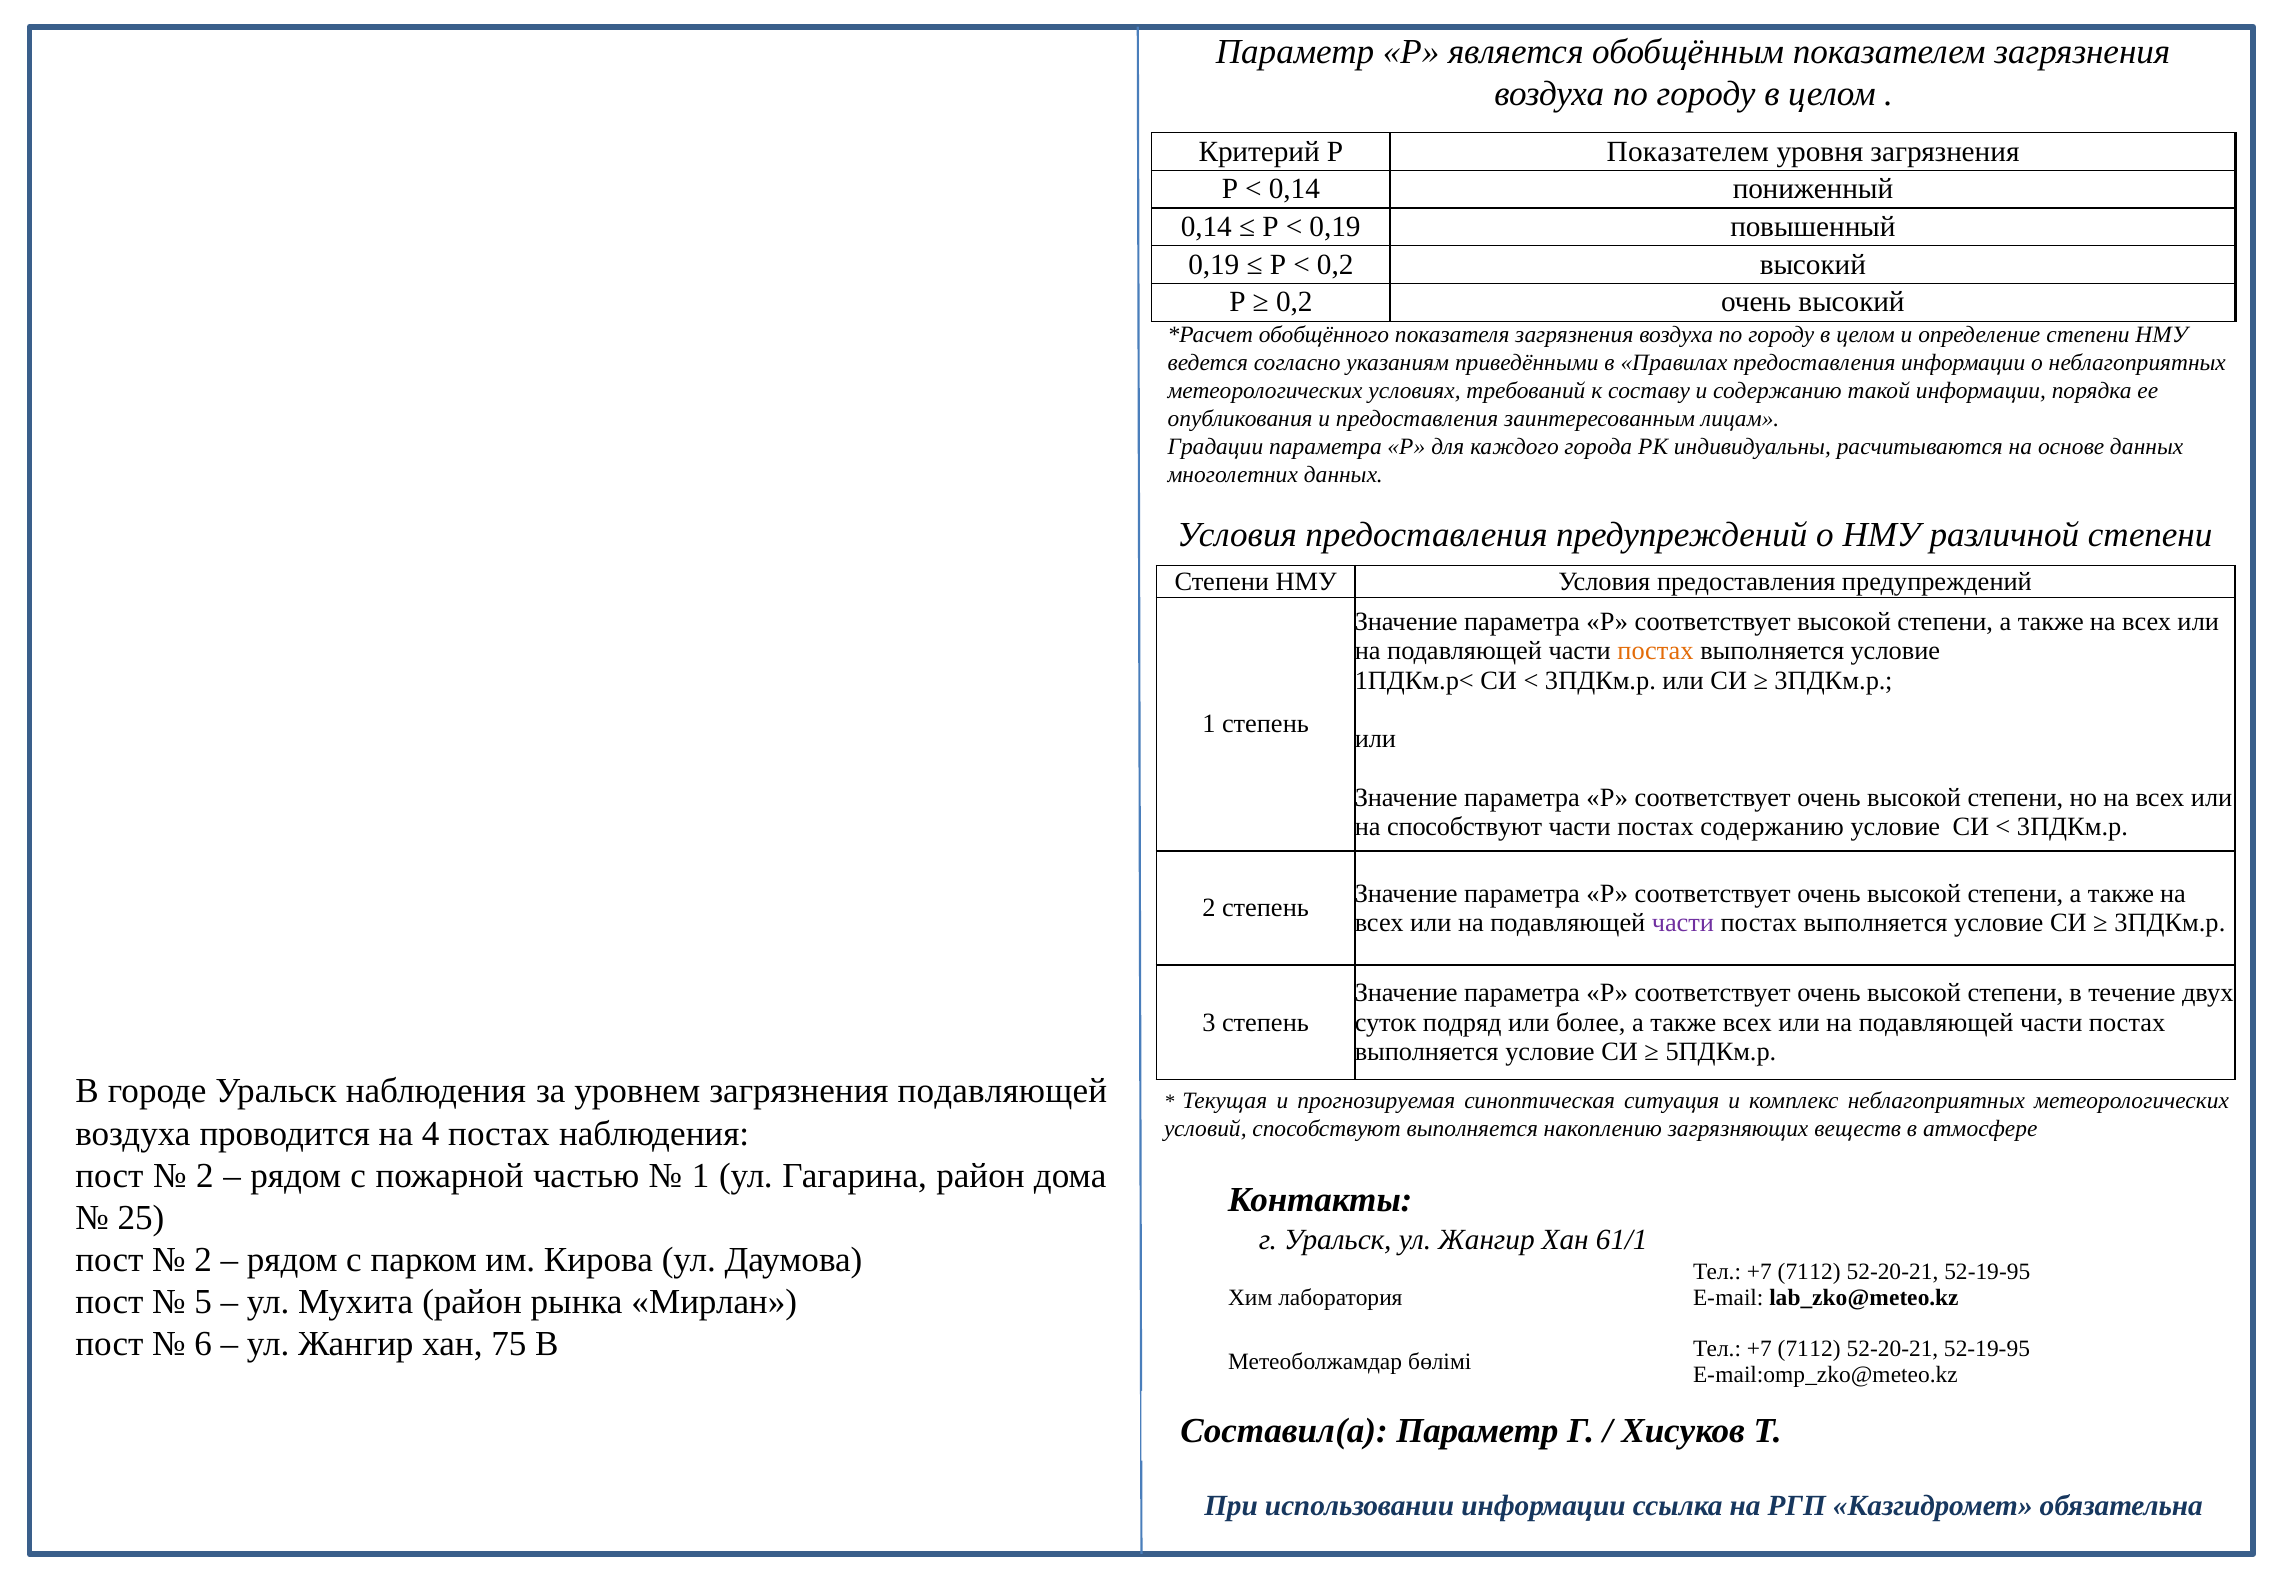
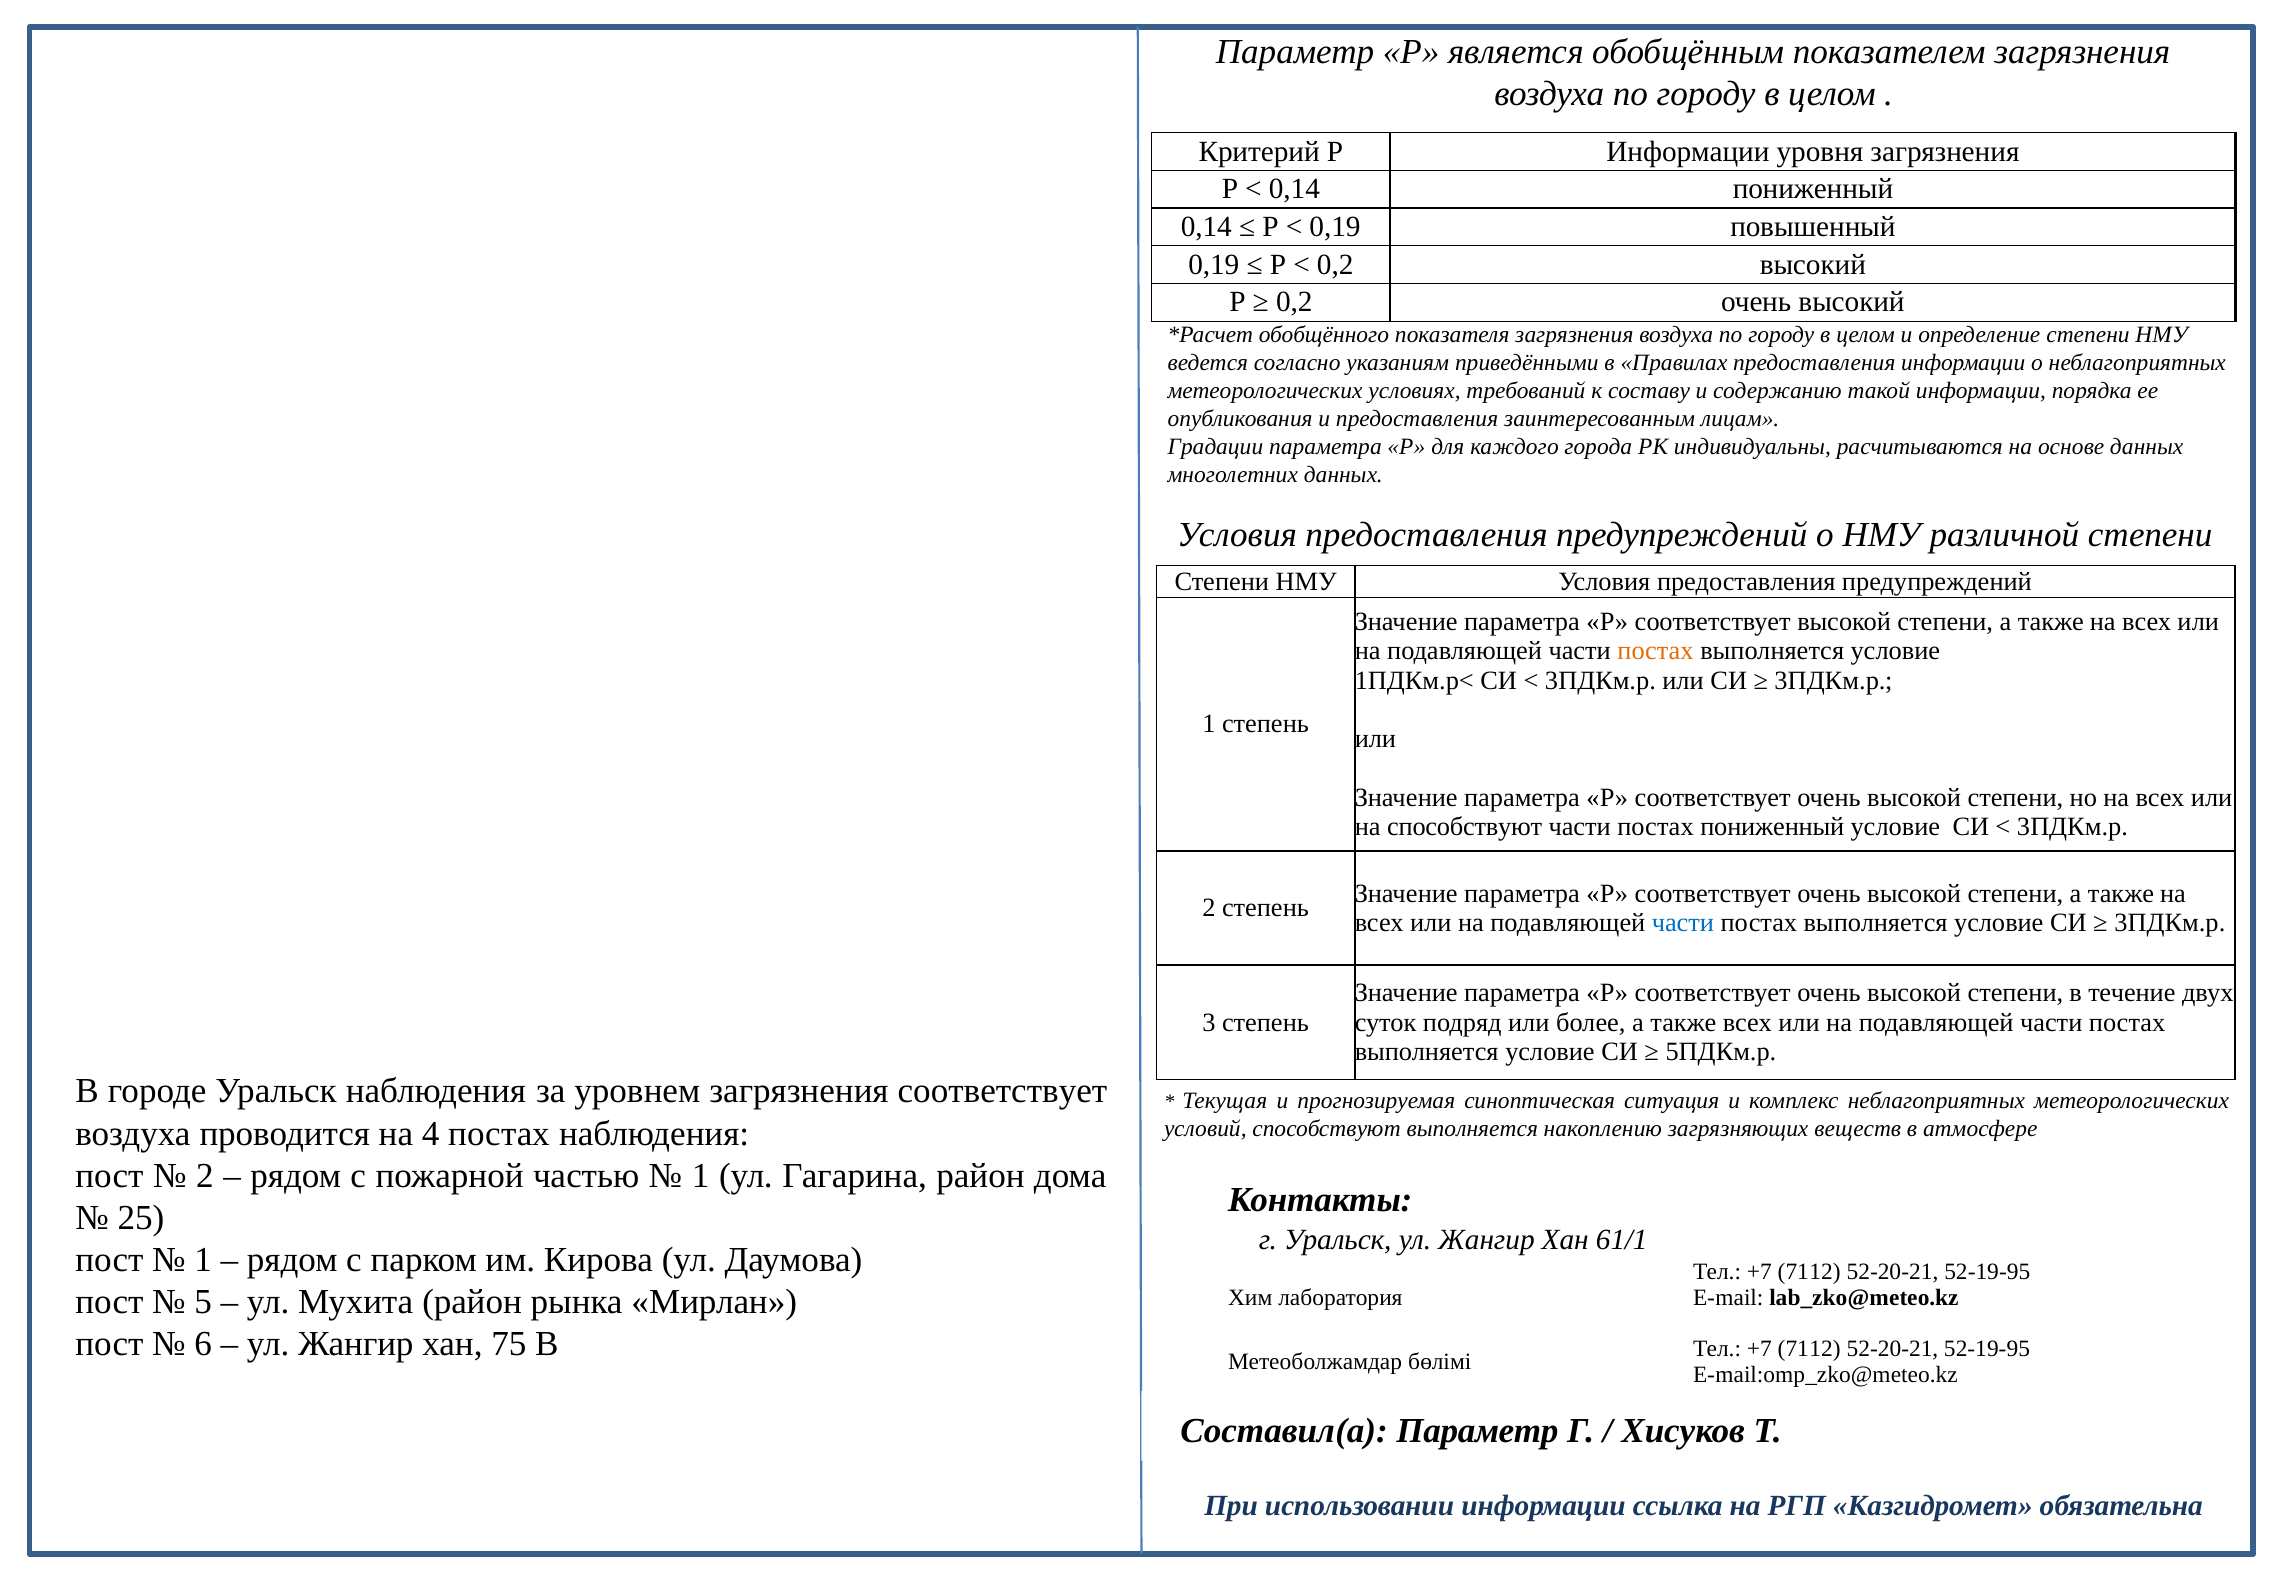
Р Показателем: Показателем -> Информации
постах содержанию: содержанию -> пониженный
части at (1683, 923) colour: purple -> blue
загрязнения подавляющей: подавляющей -> соответствует
2 at (203, 1260): 2 -> 1
